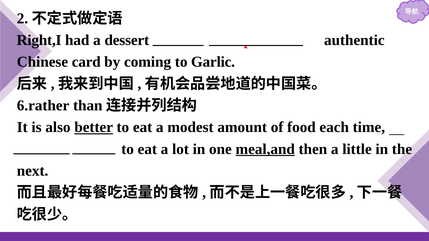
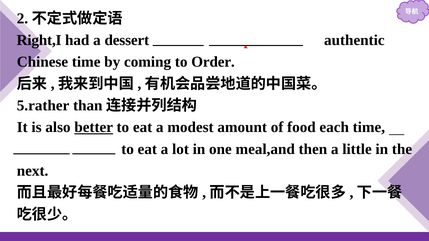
Chinese card: card -> time
Garlic: Garlic -> Order
6.rather: 6.rather -> 5.rather
meal,and underline: present -> none
